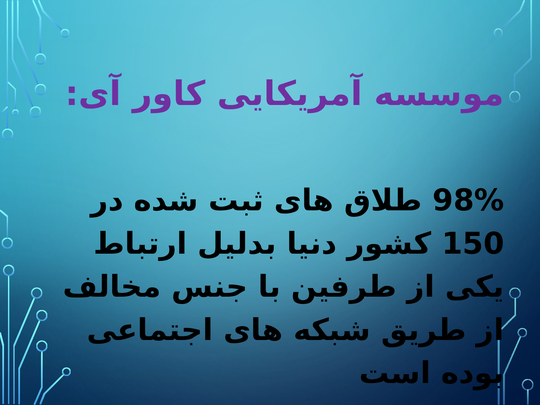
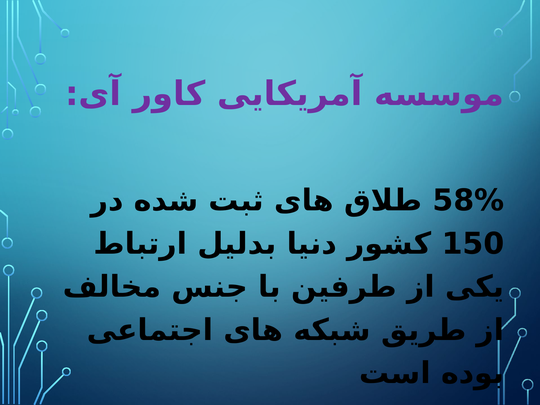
98%: 98% -> 58%
